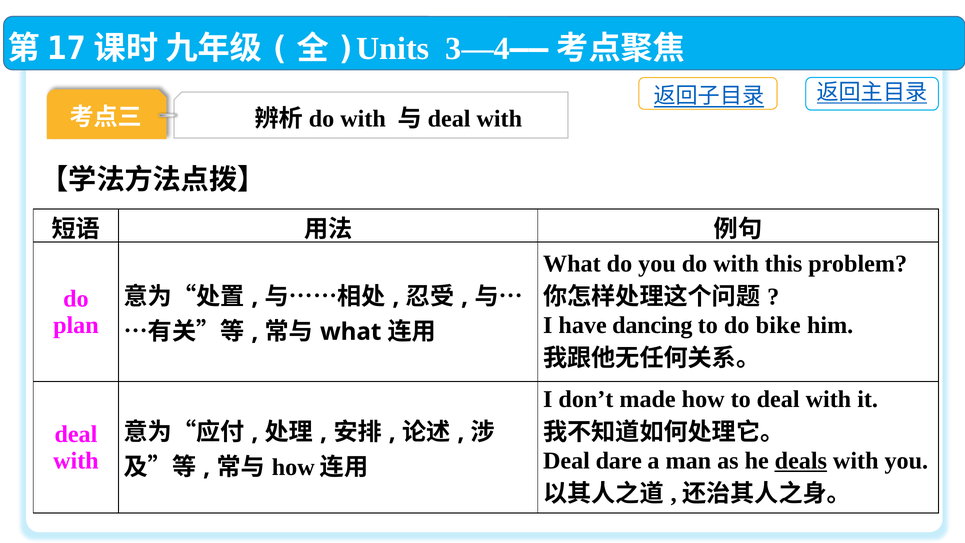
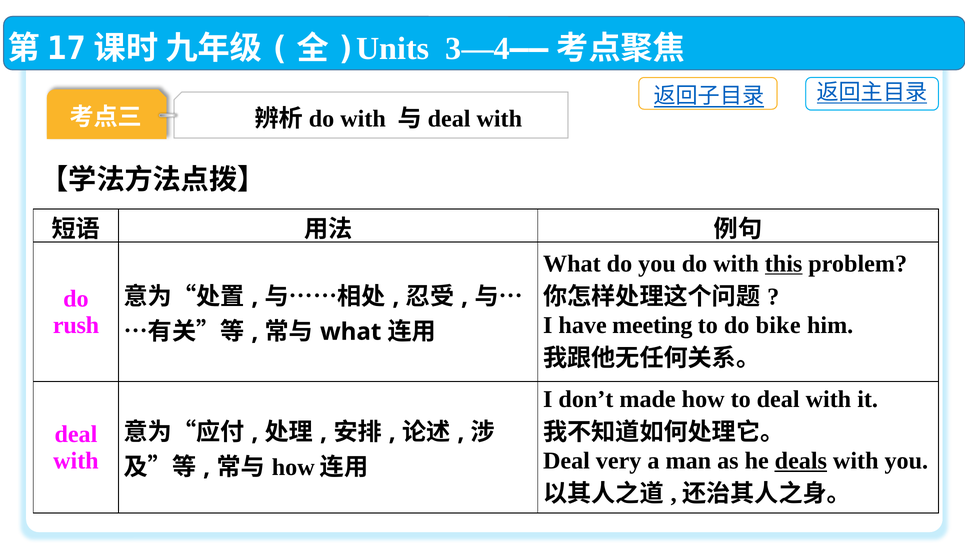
this underline: none -> present
plan: plan -> rush
dancing: dancing -> meeting
dare: dare -> very
